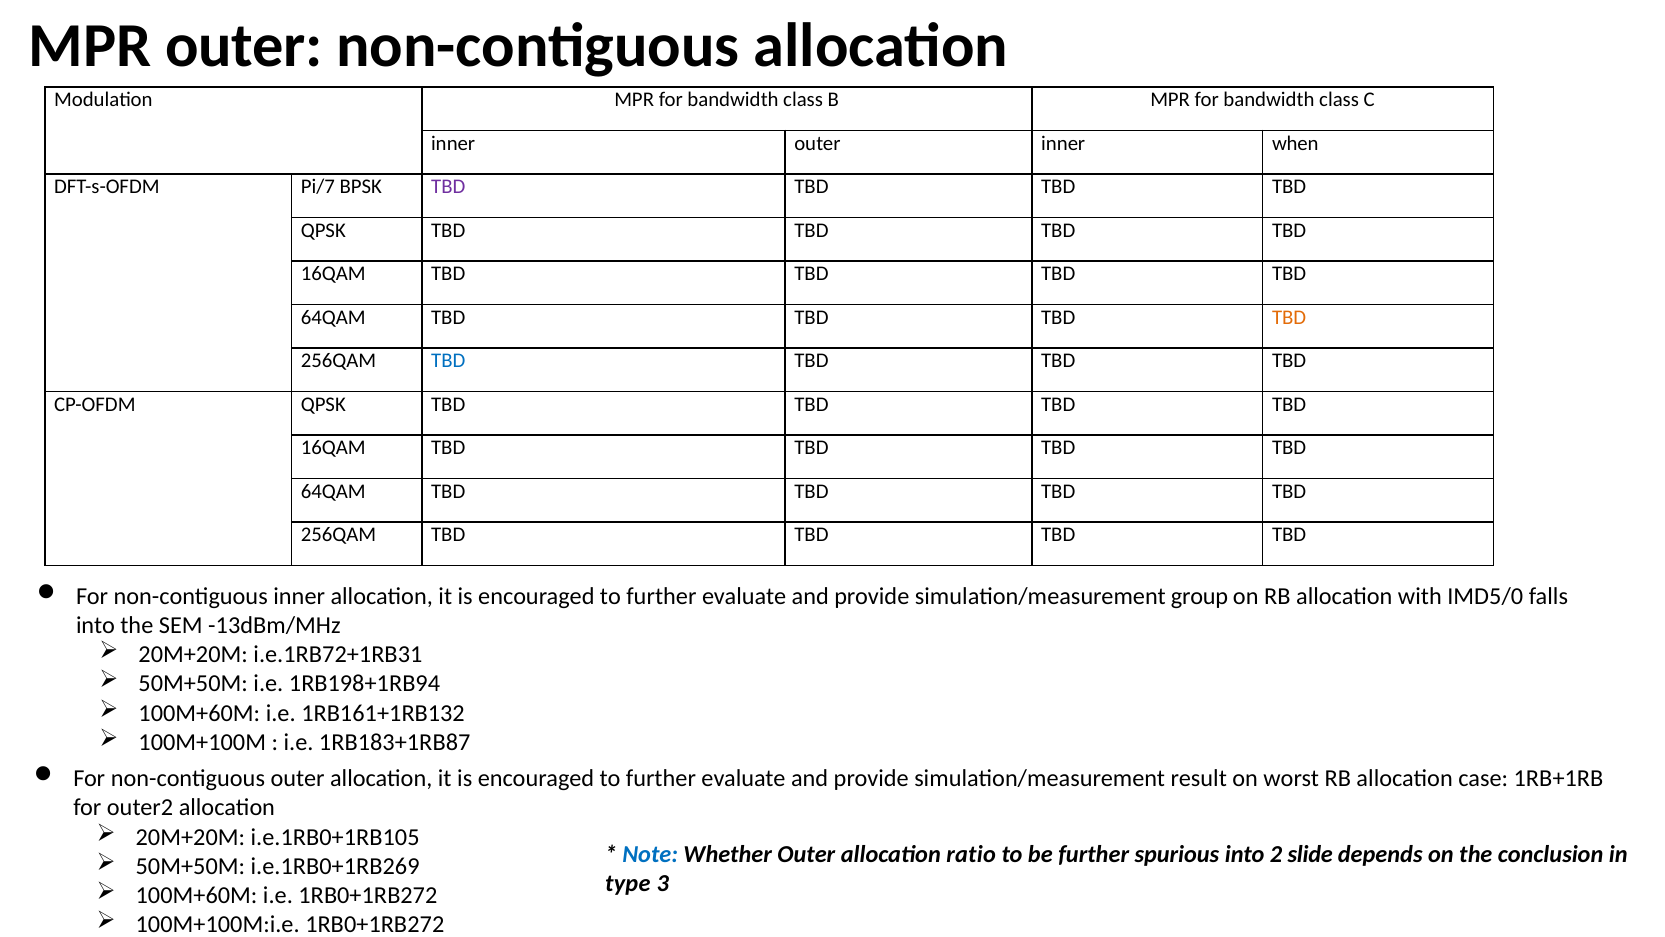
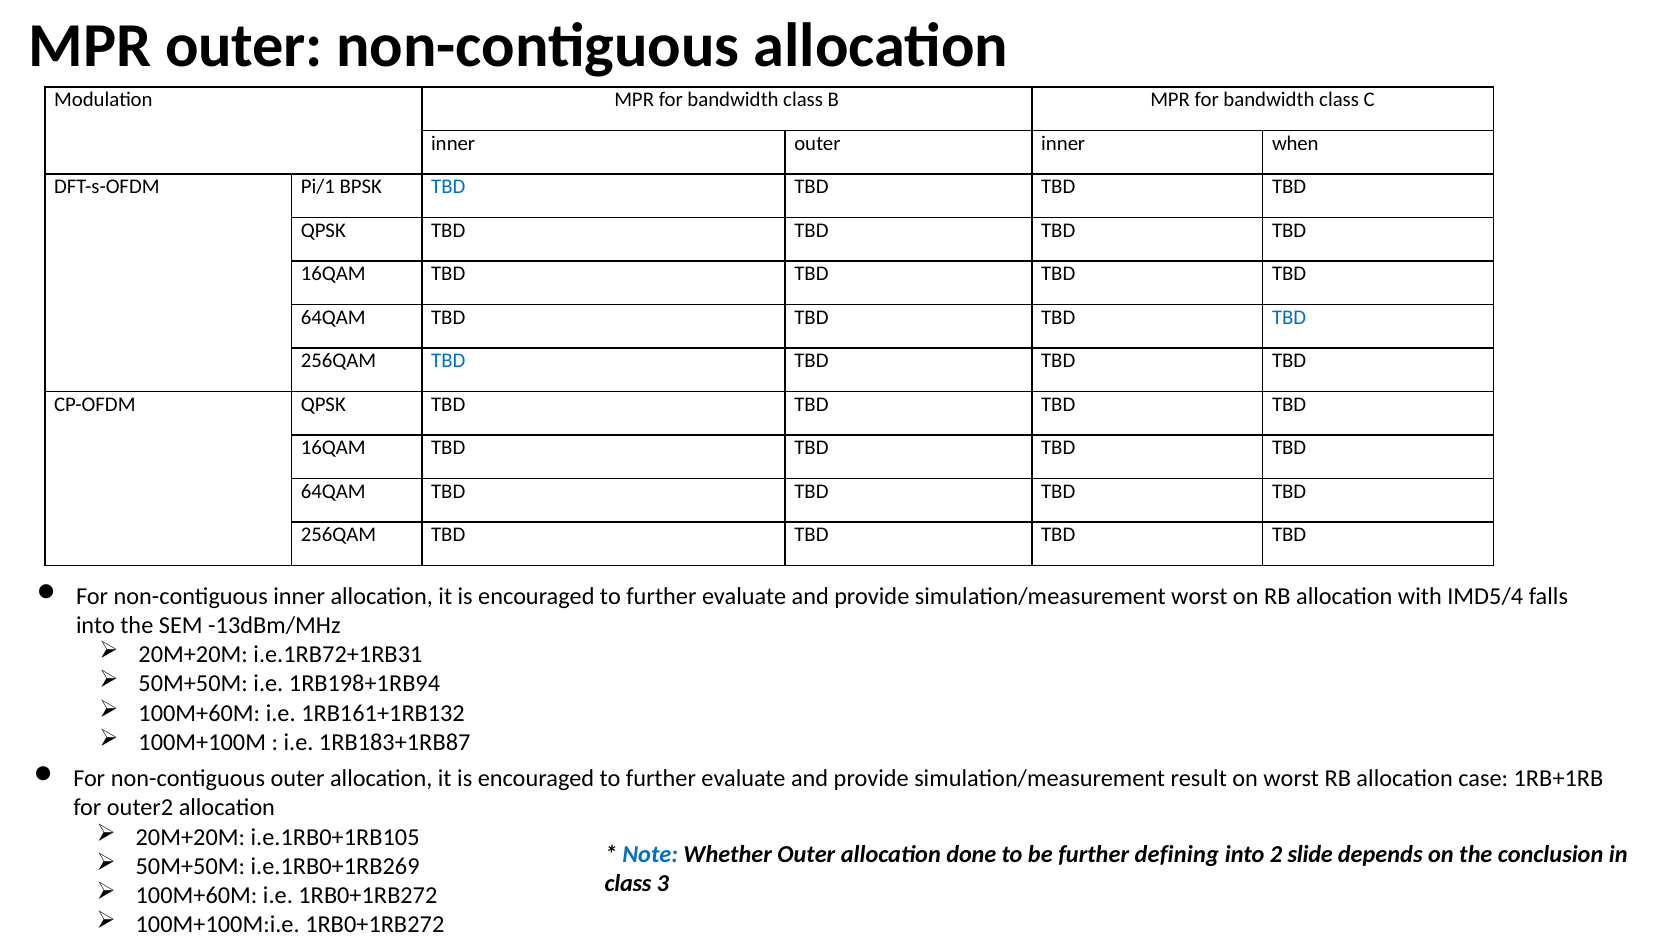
Pi/7: Pi/7 -> Pi/1
TBD at (448, 187) colour: purple -> blue
TBD at (1289, 317) colour: orange -> blue
simulation/measurement group: group -> worst
IMD5/0: IMD5/0 -> IMD5/4
ratio: ratio -> done
spurious: spurious -> defining
type at (628, 883): type -> class
